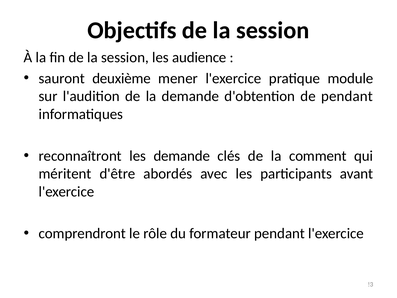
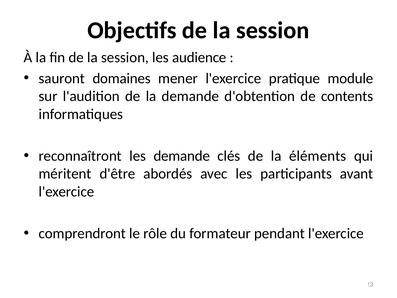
deuxième: deuxième -> domaines
de pendant: pendant -> contents
comment: comment -> éléments
